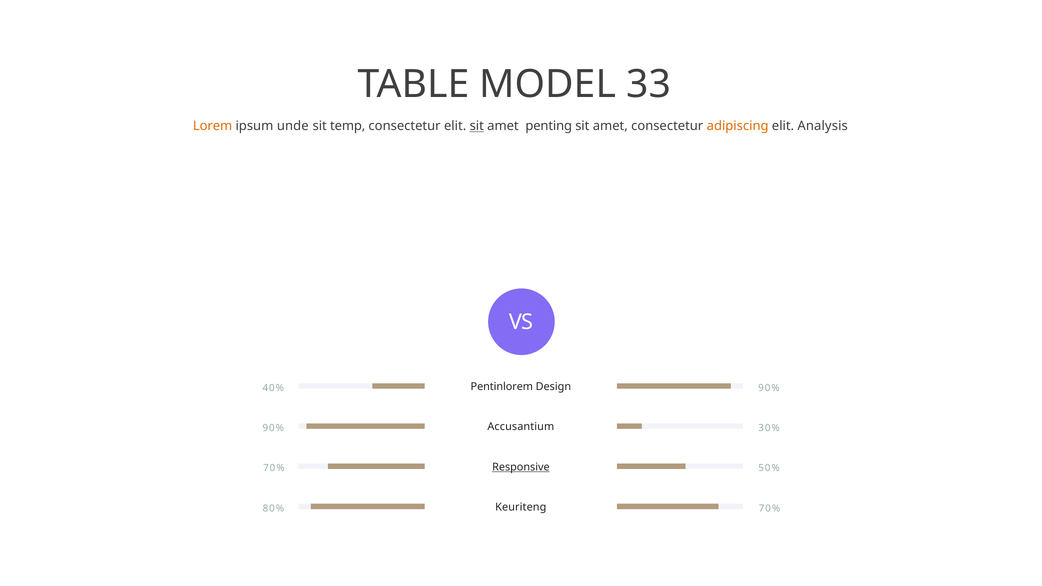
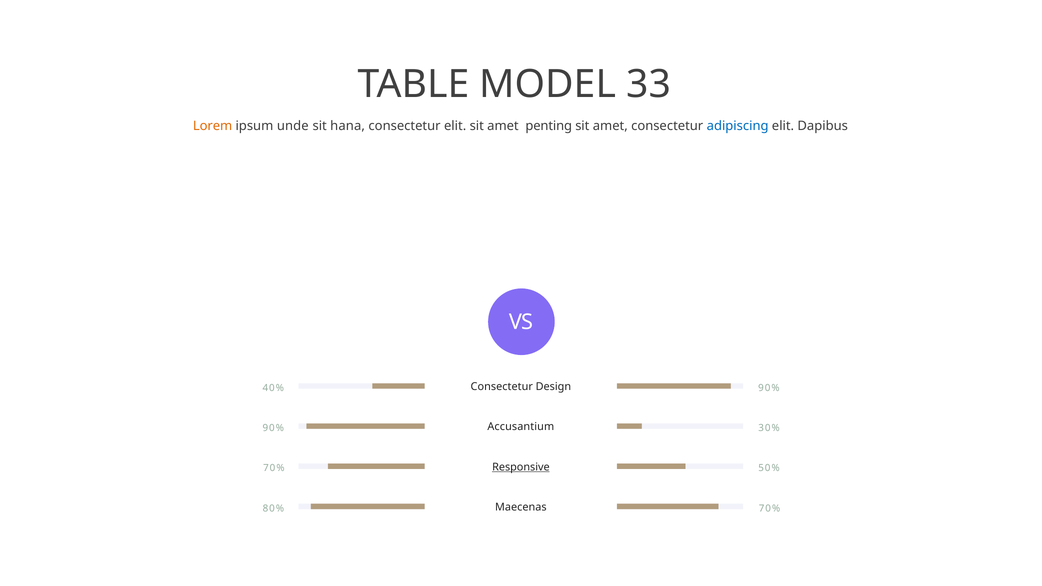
temp: temp -> hana
sit at (477, 126) underline: present -> none
adipiscing colour: orange -> blue
Analysis: Analysis -> Dapibus
Pentinlorem at (502, 387): Pentinlorem -> Consectetur
Keuriteng: Keuriteng -> Maecenas
